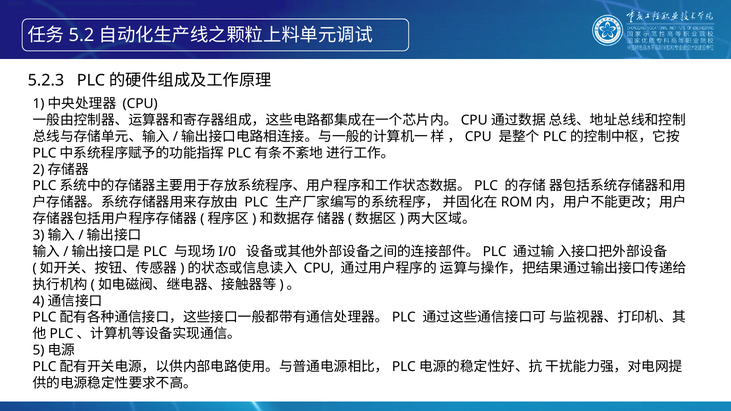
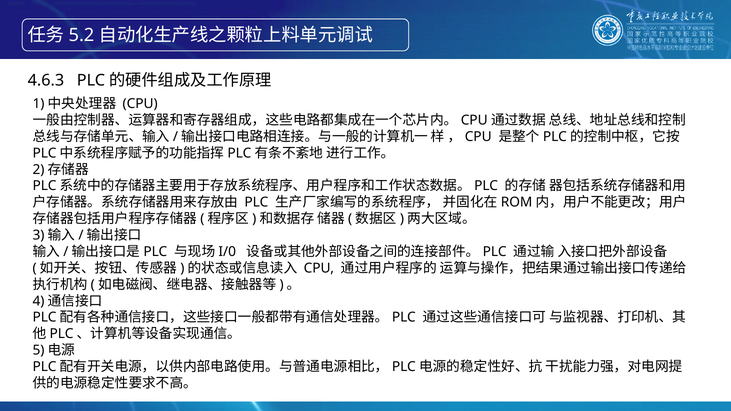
5.2.3: 5.2.3 -> 4.6.3
